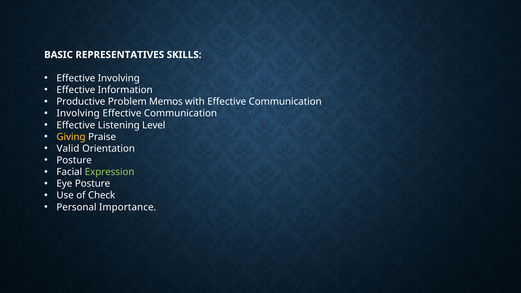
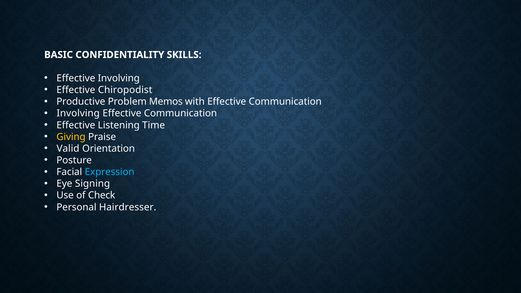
REPRESENTATIVES: REPRESENTATIVES -> CONFIDENTIALITY
Information: Information -> Chiropodist
Level: Level -> Time
Expression colour: light green -> light blue
Eye Posture: Posture -> Signing
Importance: Importance -> Hairdresser
